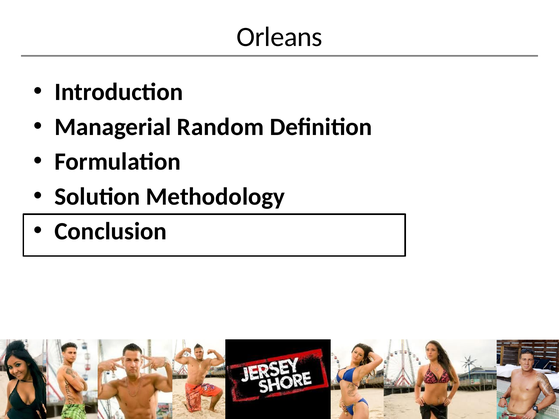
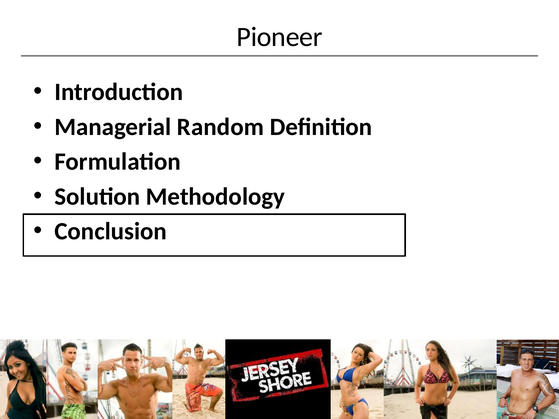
Orleans: Orleans -> Pioneer
